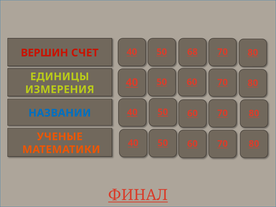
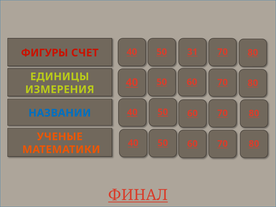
68: 68 -> 31
ВЕРШИН: ВЕРШИН -> ФИГУРЫ
